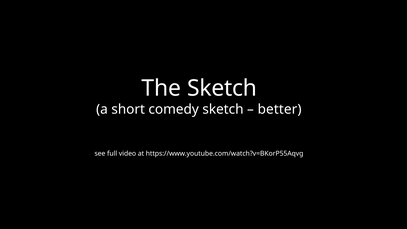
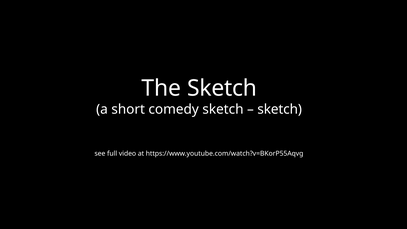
better at (280, 109): better -> sketch
